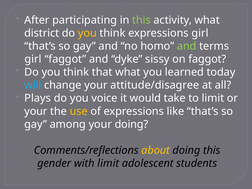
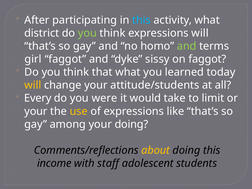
this at (141, 20) colour: light green -> light blue
you at (87, 33) colour: yellow -> light green
expressions girl: girl -> will
will at (33, 85) colour: light blue -> yellow
attitude/disagree: attitude/disagree -> attitude/students
Plays: Plays -> Every
voice: voice -> were
gender: gender -> income
with limit: limit -> staff
